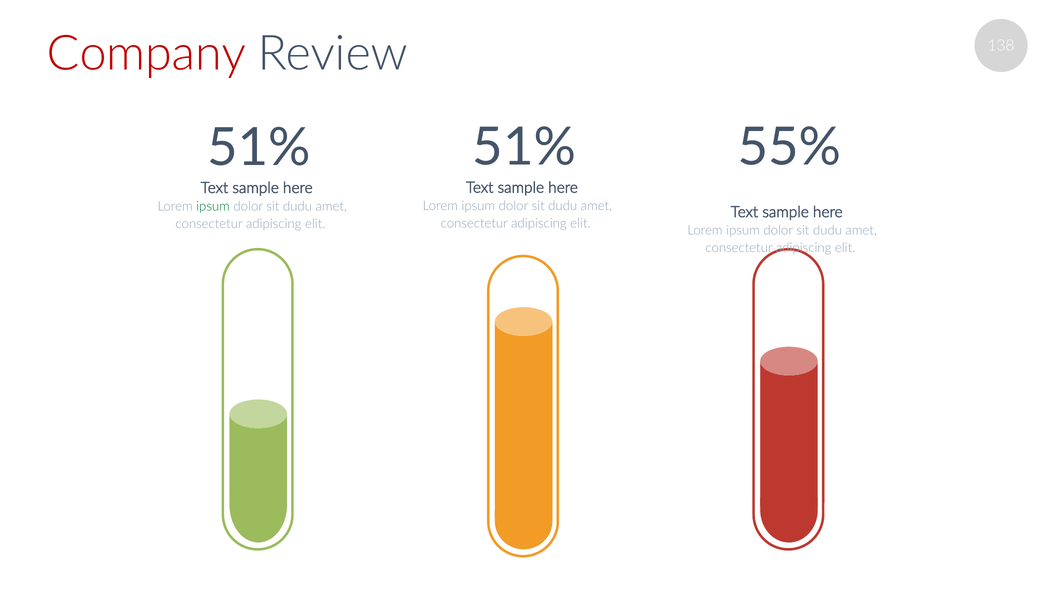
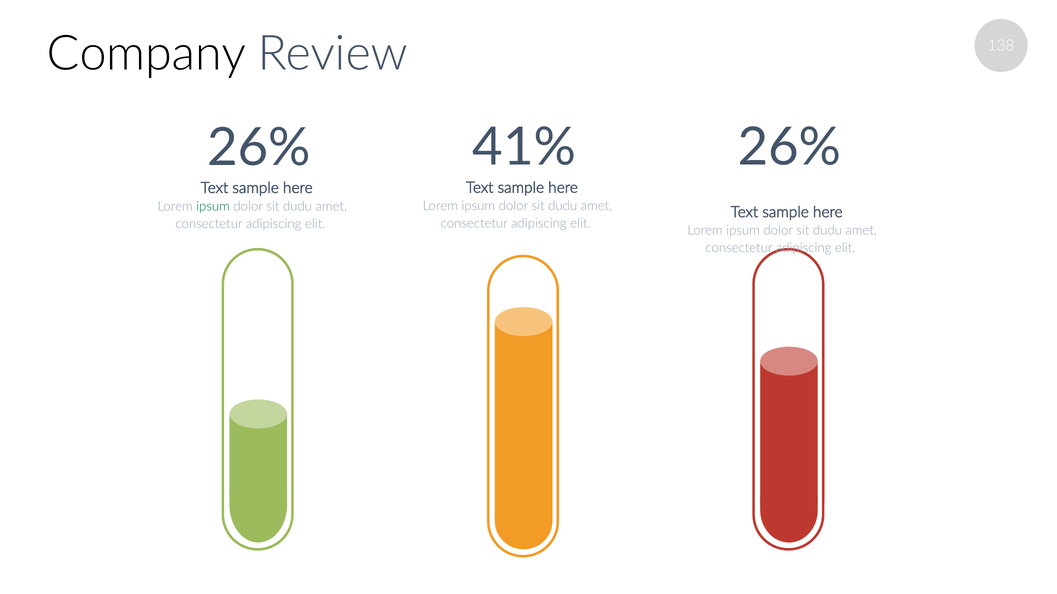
Company colour: red -> black
51% at (524, 148): 51% -> 41%
55% at (789, 148): 55% -> 26%
51% at (259, 148): 51% -> 26%
